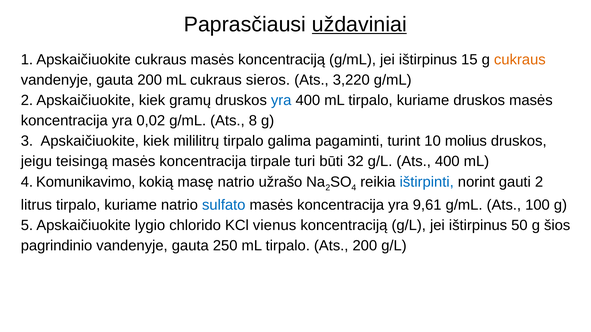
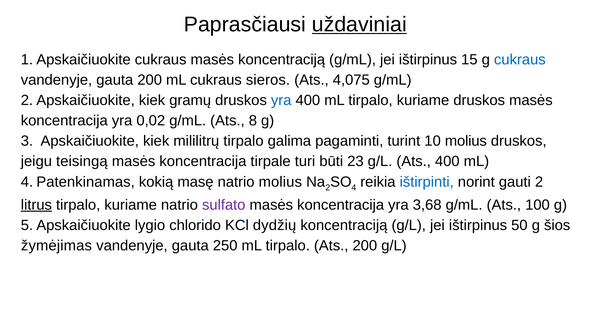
cukraus at (520, 60) colour: orange -> blue
3,220: 3,220 -> 4,075
32: 32 -> 23
Komunikavimo: Komunikavimo -> Patenkinamas
natrio užrašo: užrašo -> molius
litrus underline: none -> present
sulfato colour: blue -> purple
9,61: 9,61 -> 3,68
vienus: vienus -> dydžių
pagrindinio: pagrindinio -> žymėjimas
